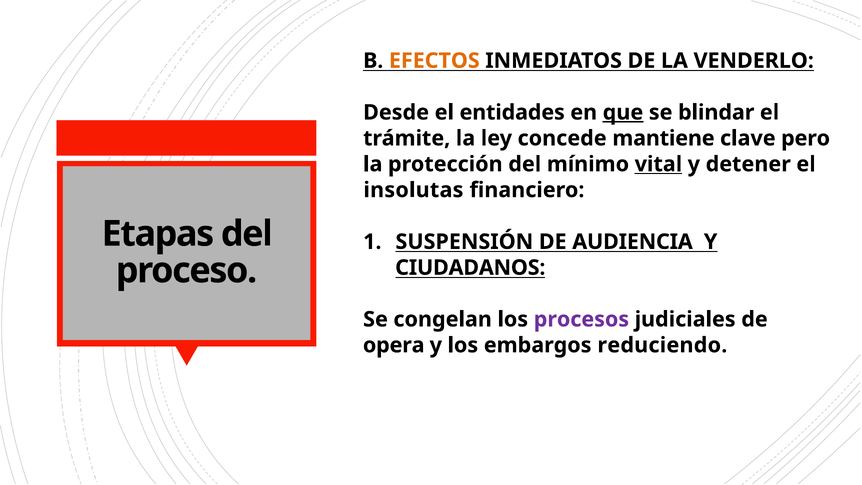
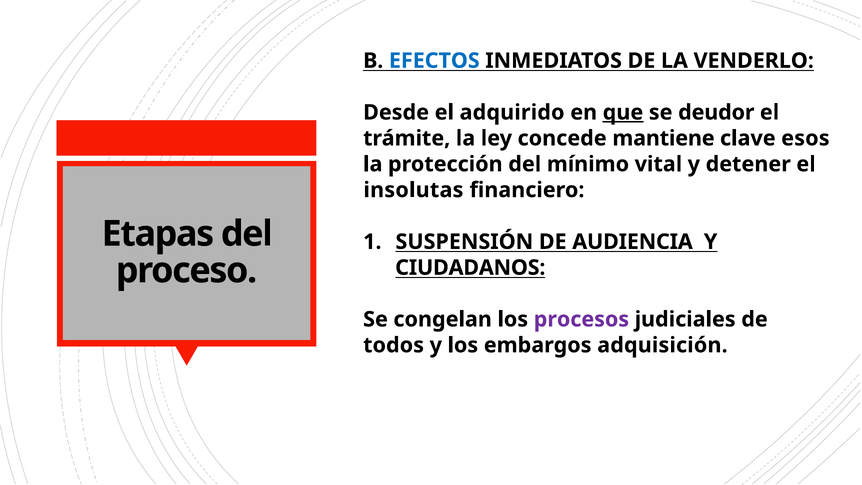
EFECTOS colour: orange -> blue
entidades: entidades -> adquirido
blindar: blindar -> deudor
pero: pero -> esos
vital underline: present -> none
opera: opera -> todos
reduciendo: reduciendo -> adquisición
